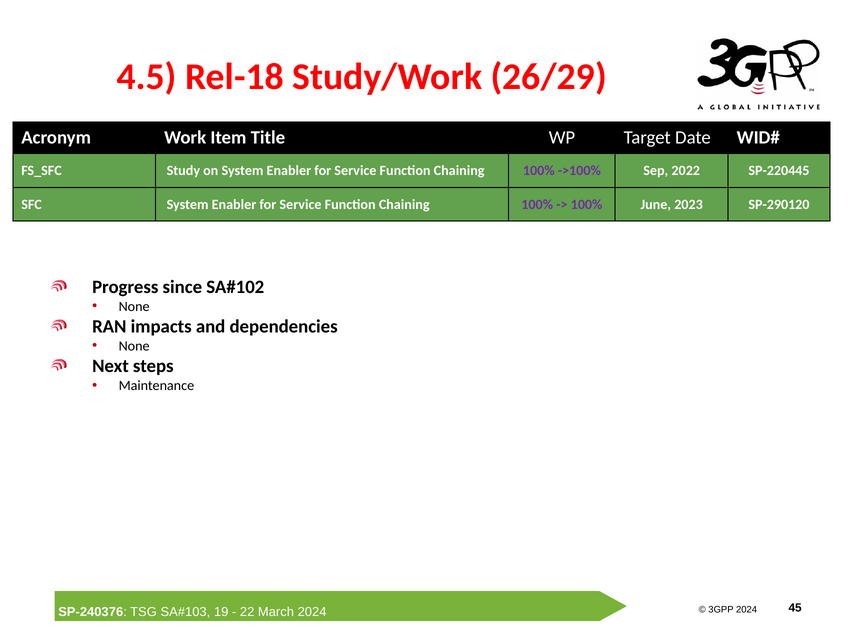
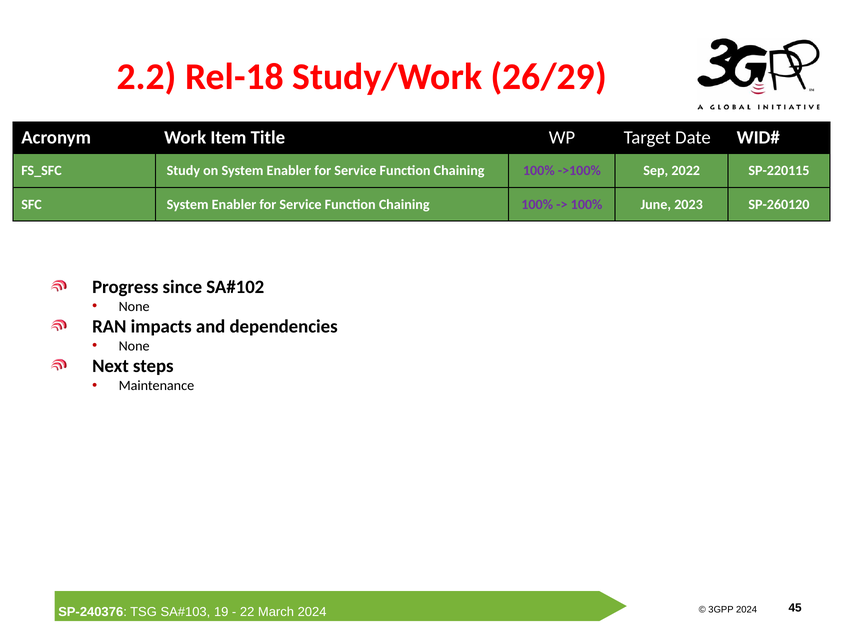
4.5: 4.5 -> 2.2
SP-220445: SP-220445 -> SP-220115
SP-290120: SP-290120 -> SP-260120
